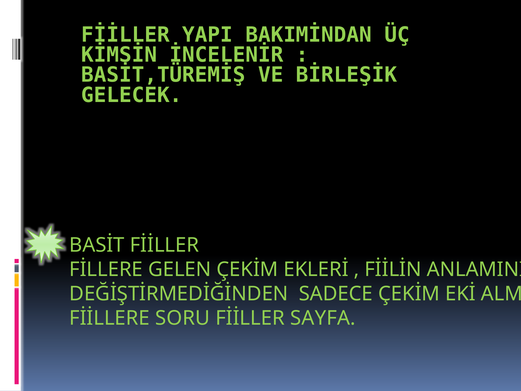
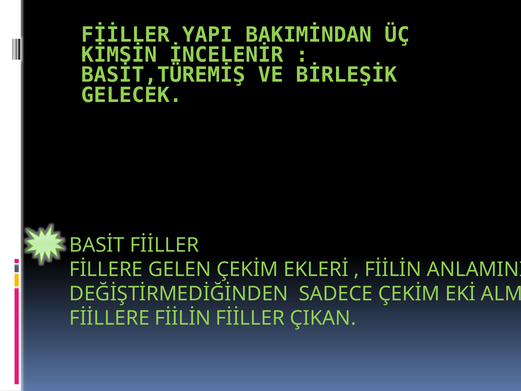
FİİLLERE SORU: SORU -> FİİLİN
SAYFA: SAYFA -> ÇIKAN
